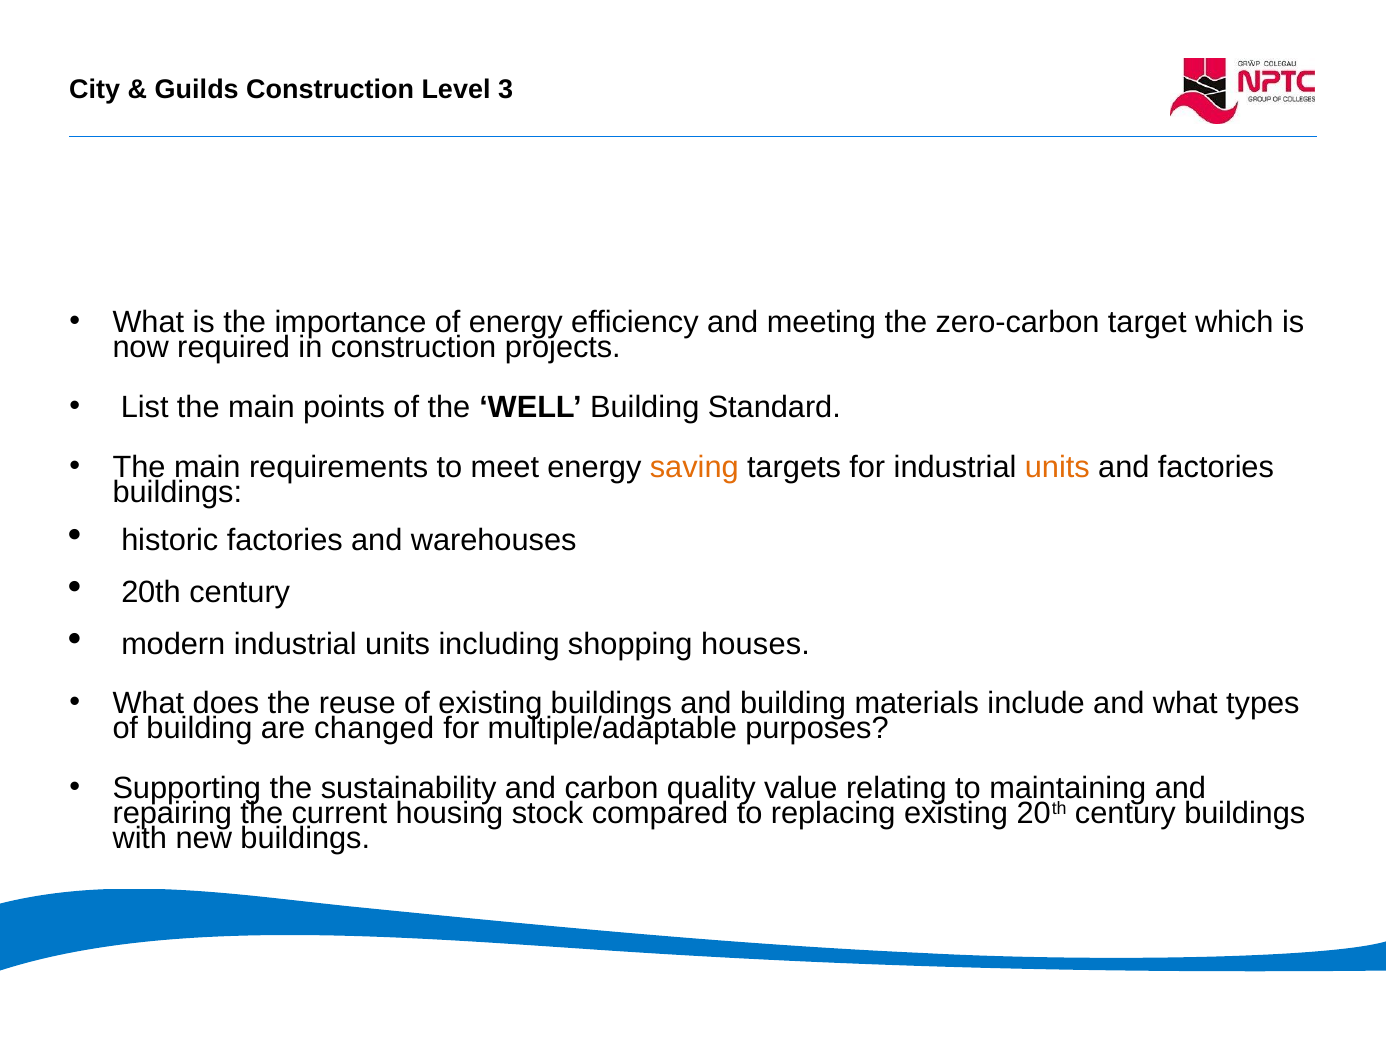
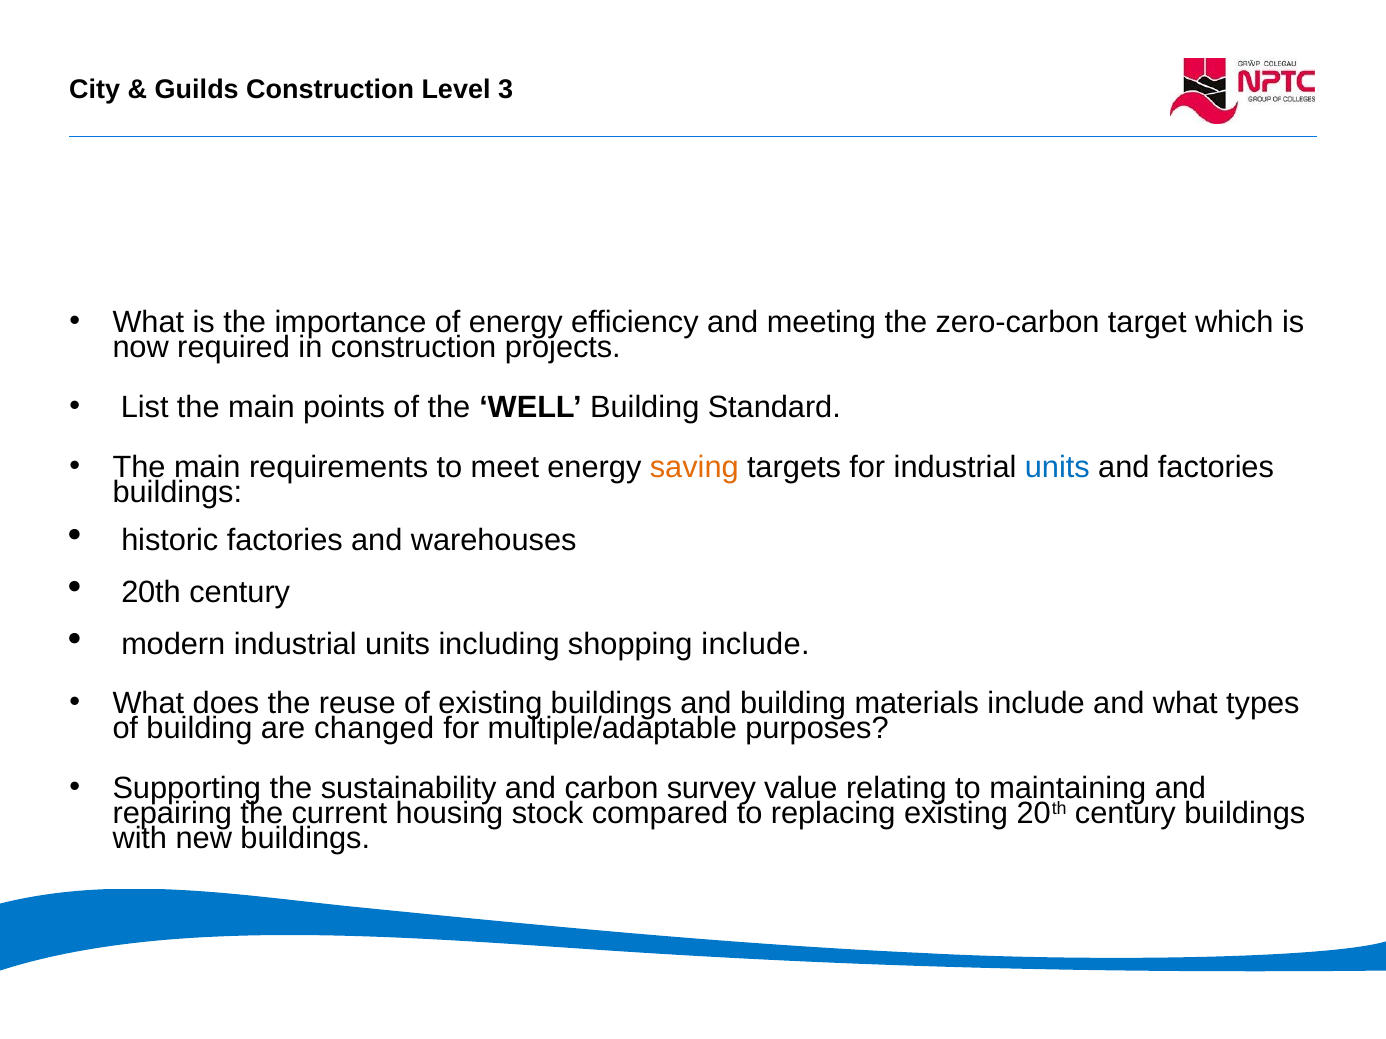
units at (1057, 467) colour: orange -> blue
shopping houses: houses -> include
quality: quality -> survey
